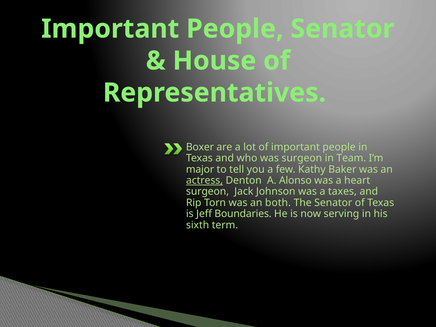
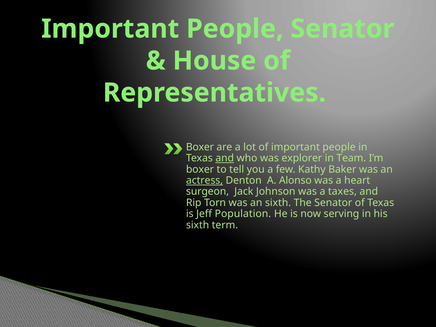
and at (225, 158) underline: none -> present
was surgeon: surgeon -> explorer
major at (200, 169): major -> boxer
an both: both -> sixth
Boundaries: Boundaries -> Population
